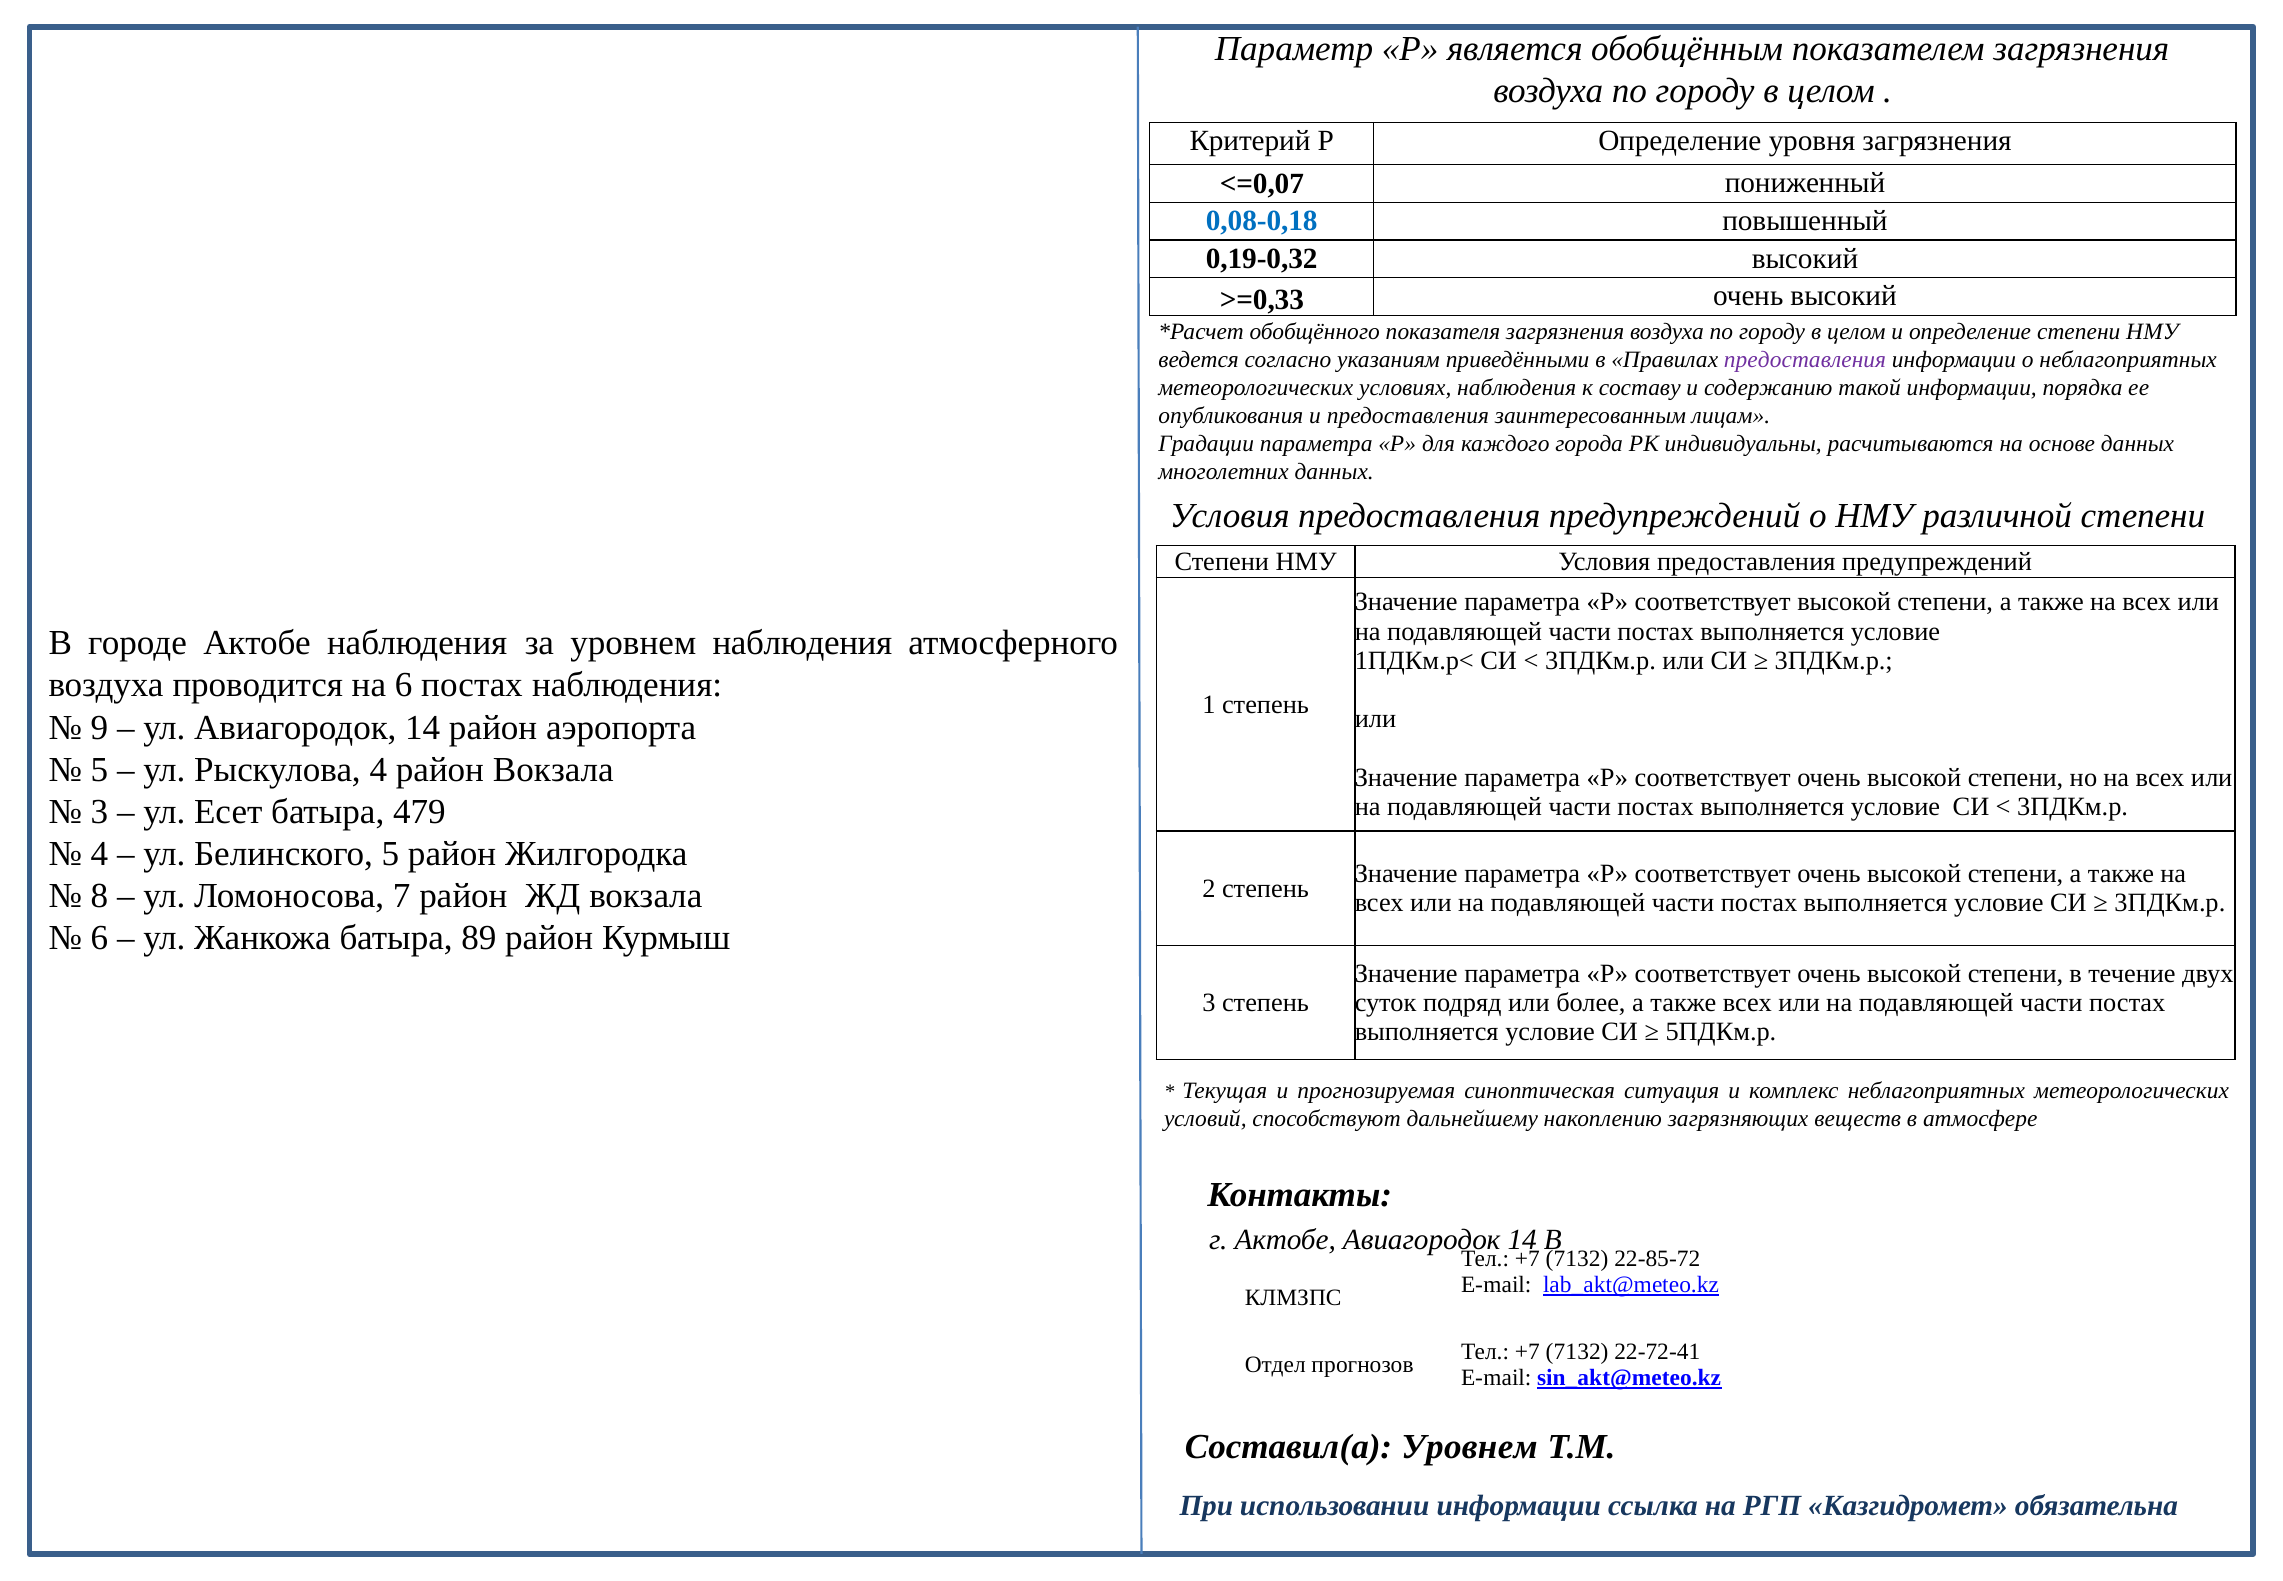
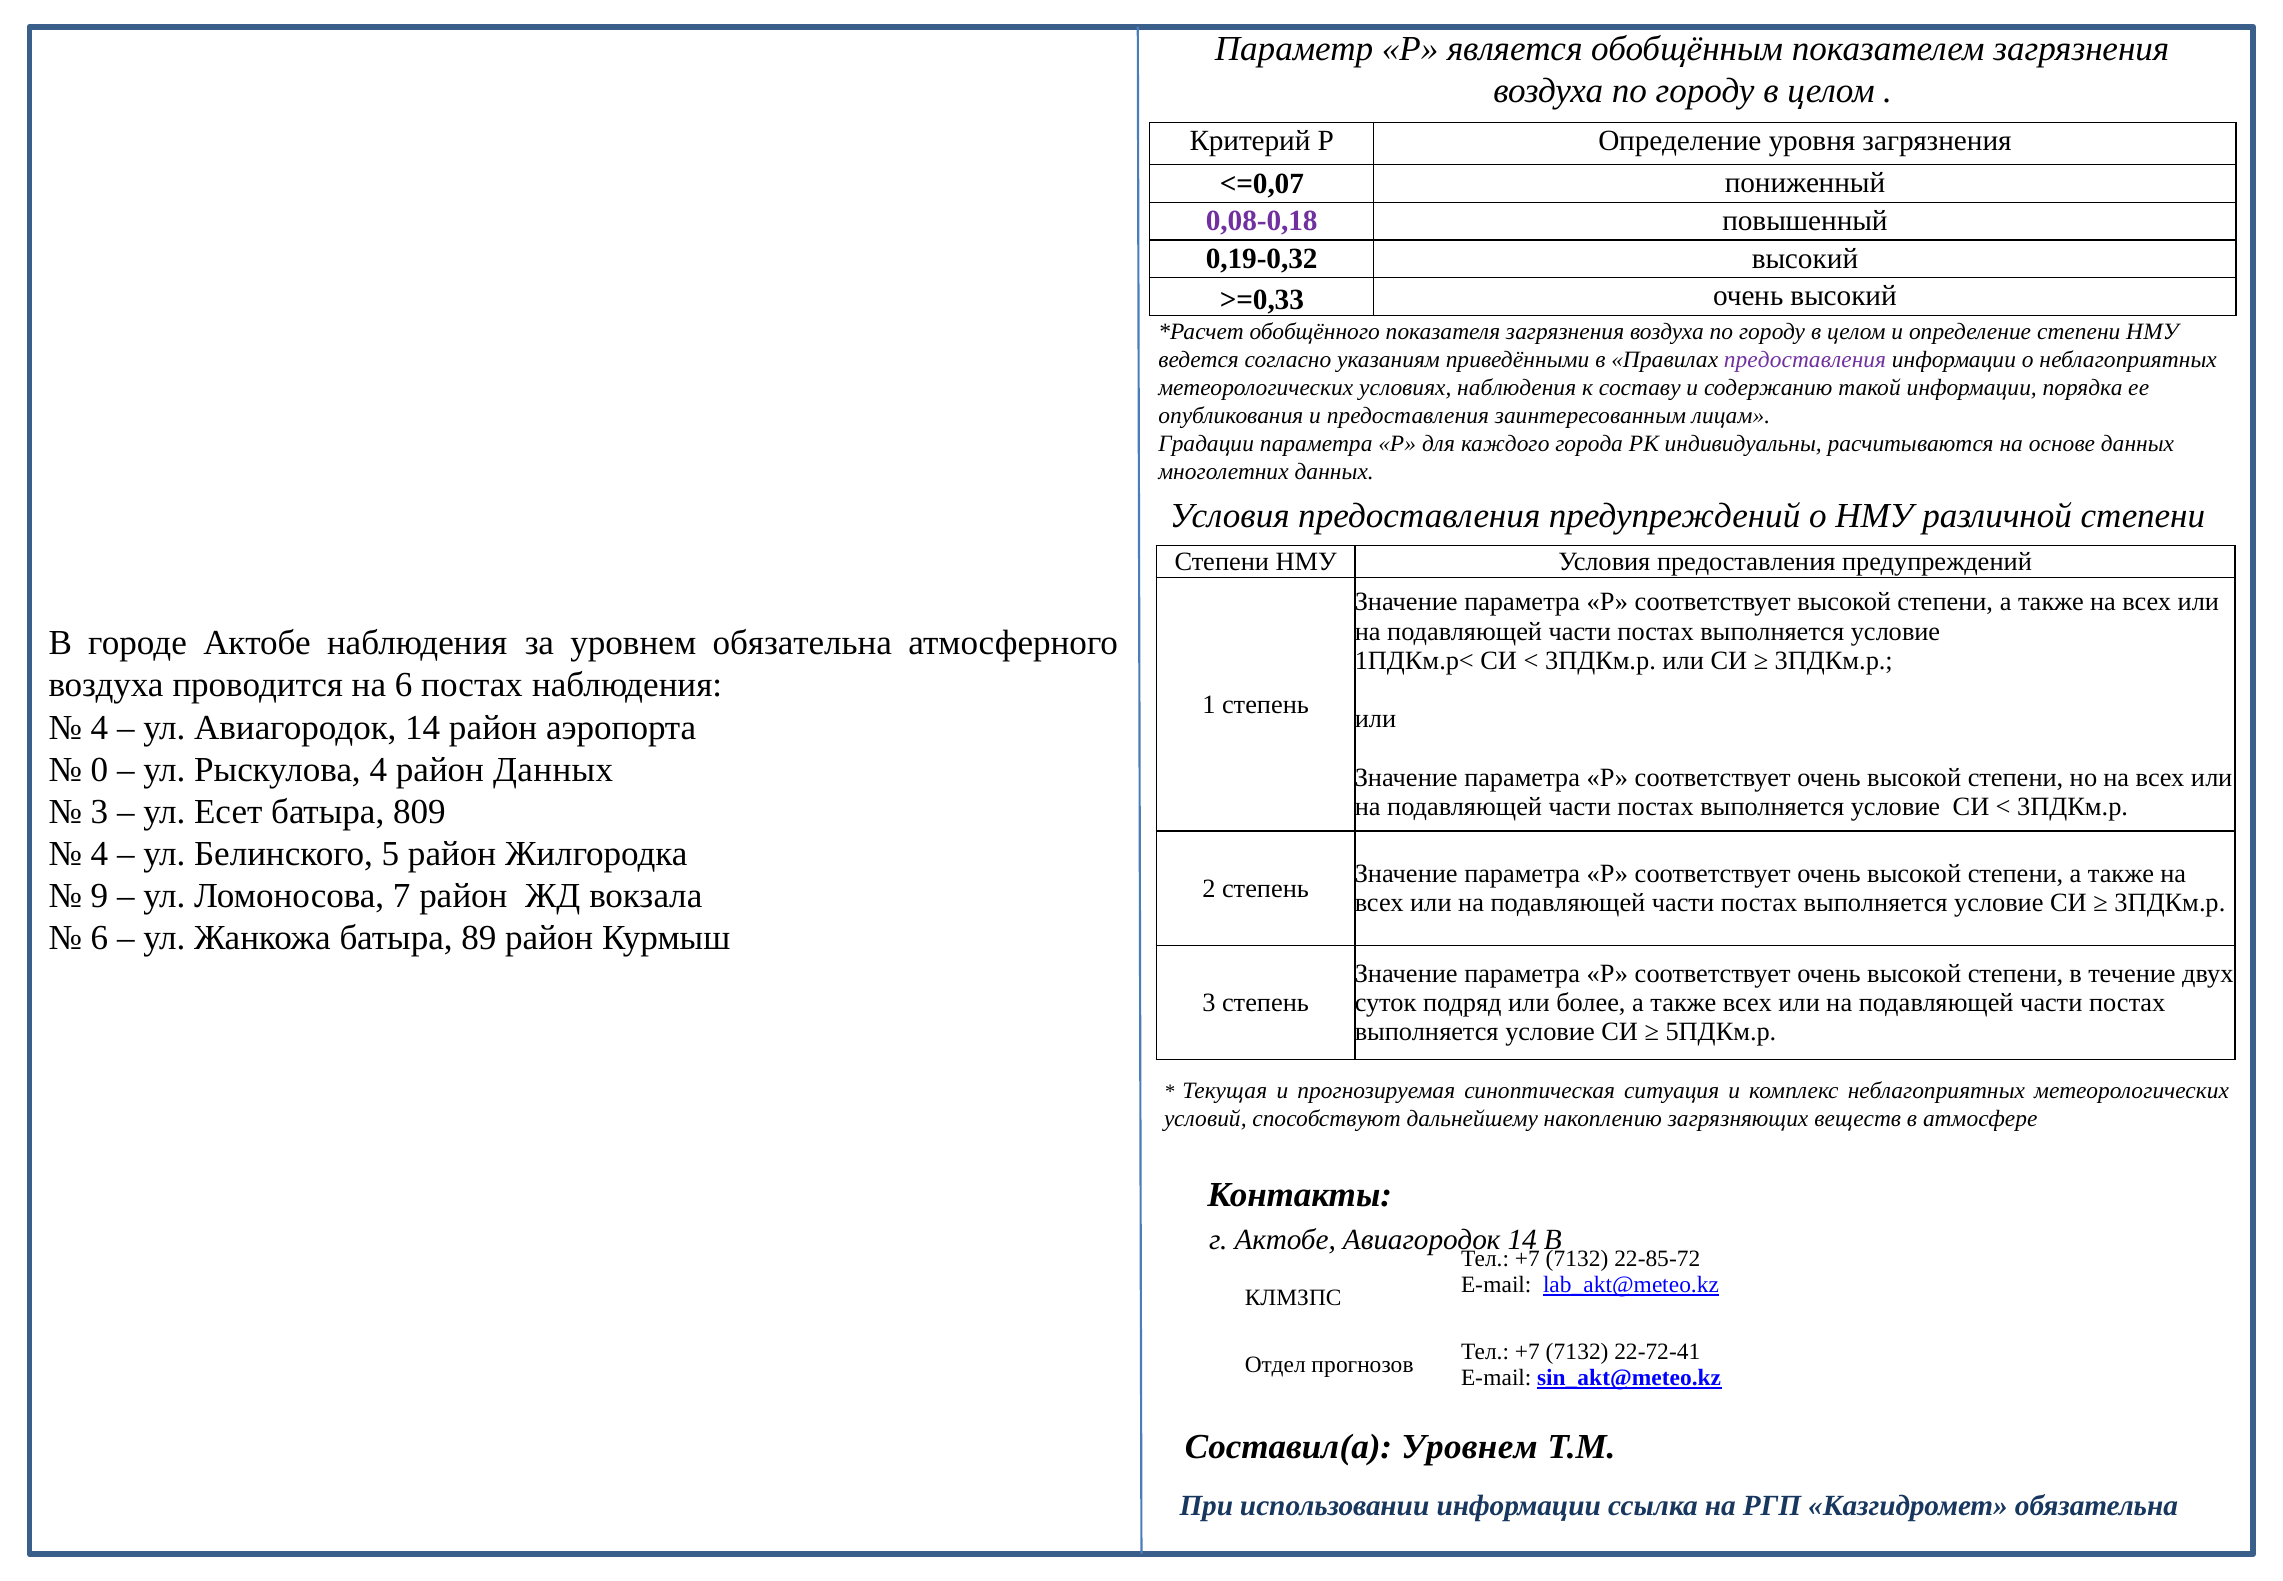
0,08-0,18 colour: blue -> purple
уровнем наблюдения: наблюдения -> обязательна
9 at (99, 727): 9 -> 4
5 at (99, 769): 5 -> 0
район Вокзала: Вокзала -> Данных
479: 479 -> 809
8: 8 -> 9
